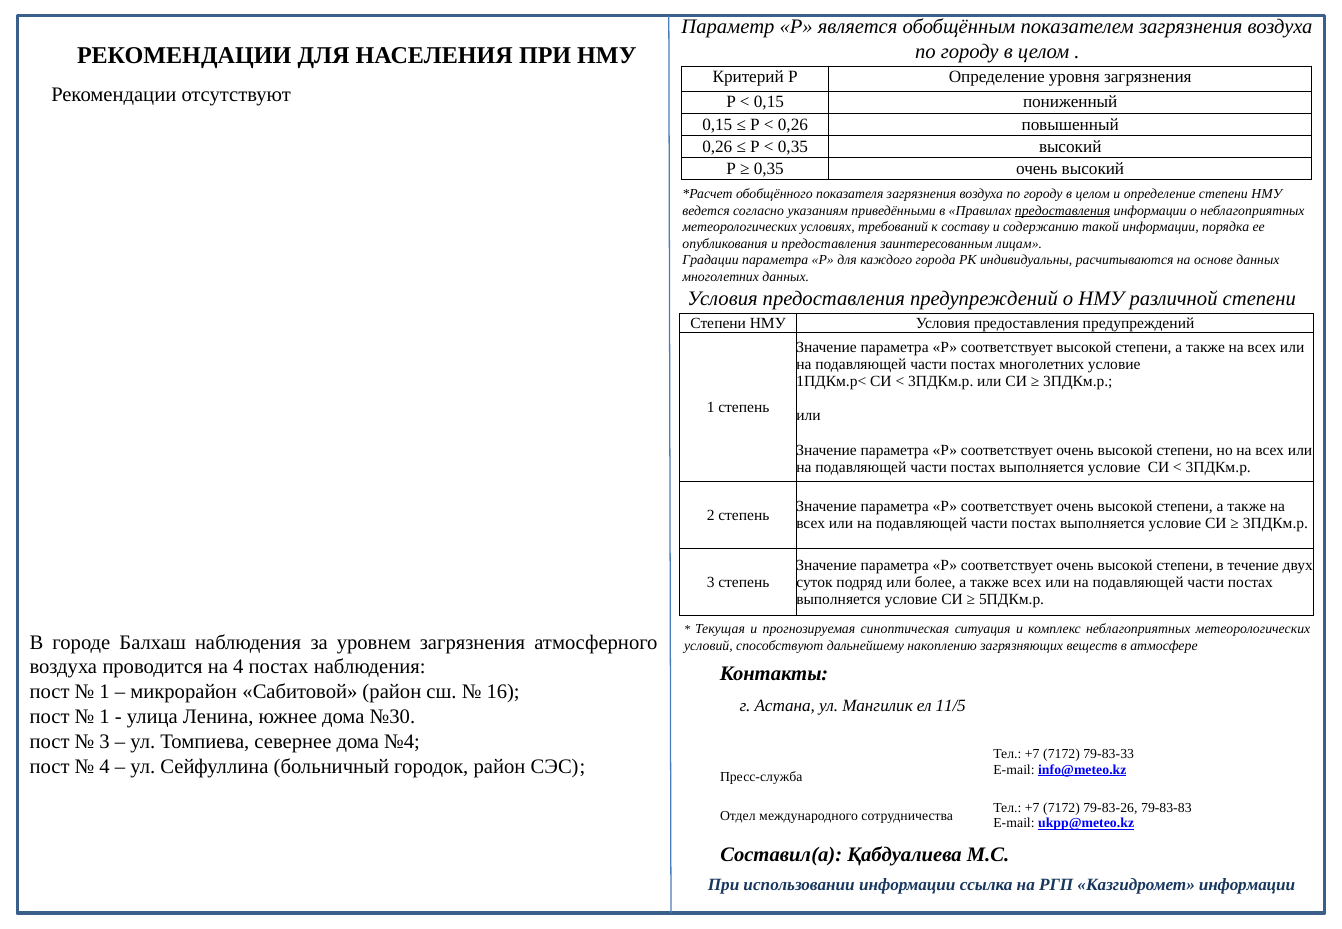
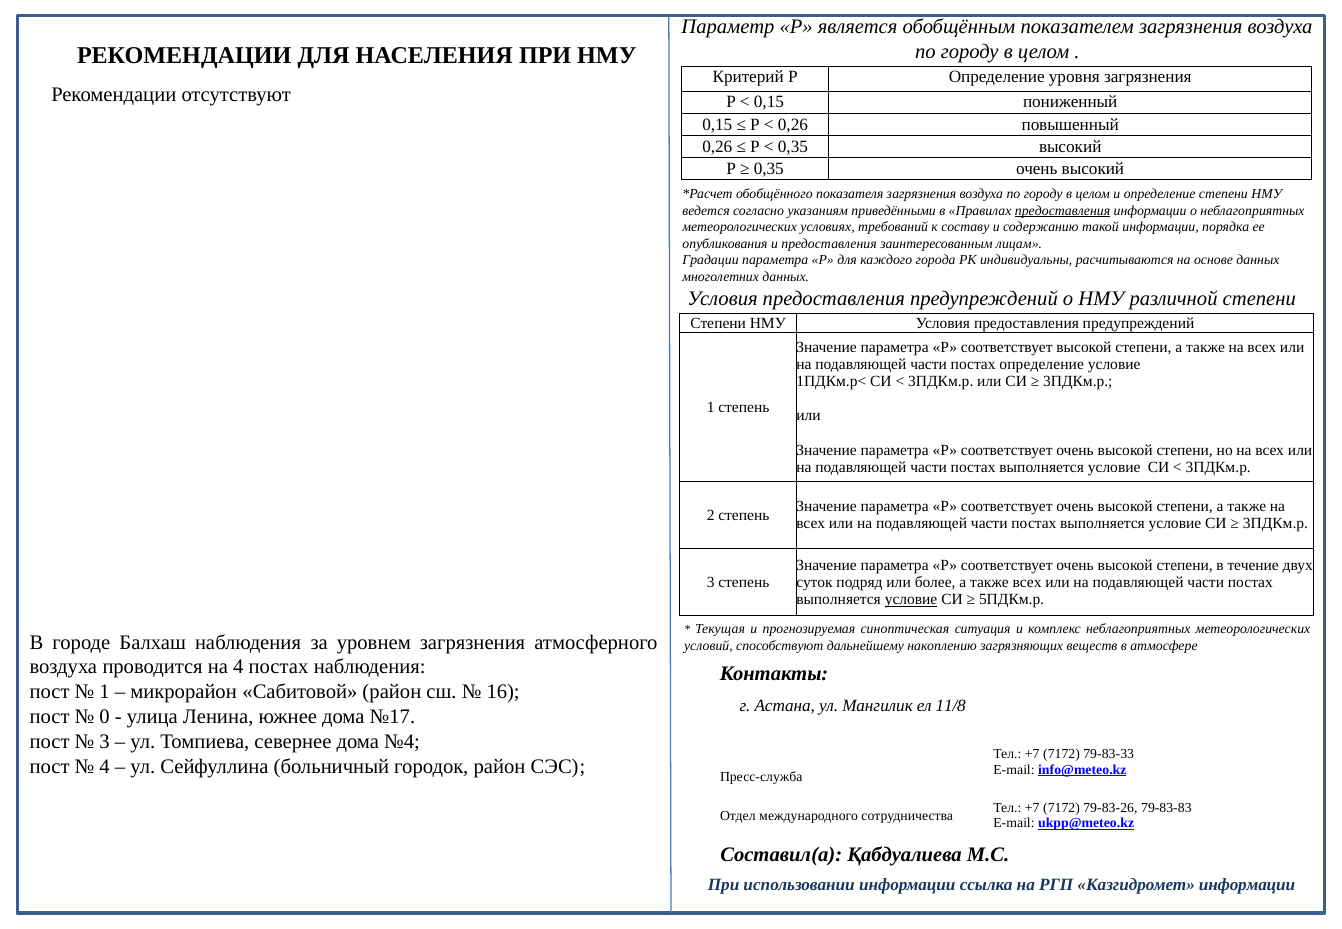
постах многолетних: многолетних -> определение
условие at (911, 600) underline: none -> present
11/5: 11/5 -> 11/8
1 at (105, 717): 1 -> 0
№30: №30 -> №17
